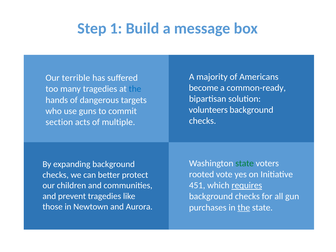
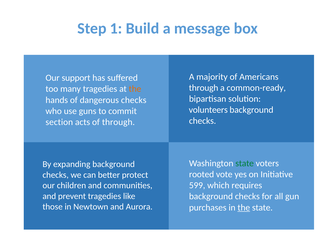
terrible: terrible -> support
become at (204, 88): become -> through
the at (135, 89) colour: blue -> orange
dangerous targets: targets -> checks
of multiple: multiple -> through
451: 451 -> 599
requires underline: present -> none
